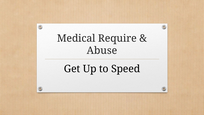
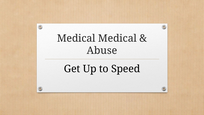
Medical Require: Require -> Medical
